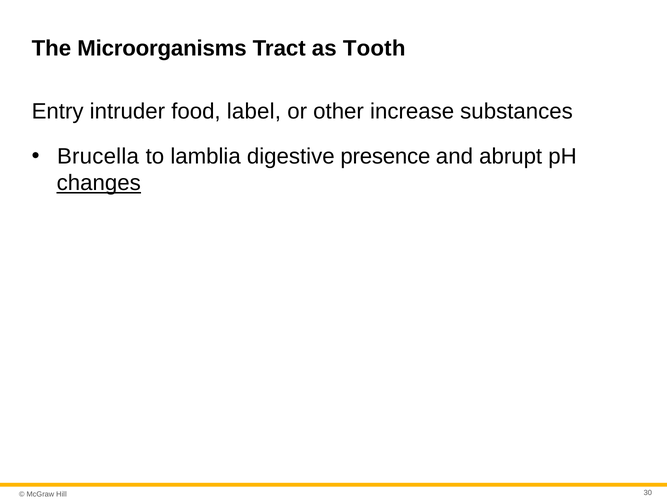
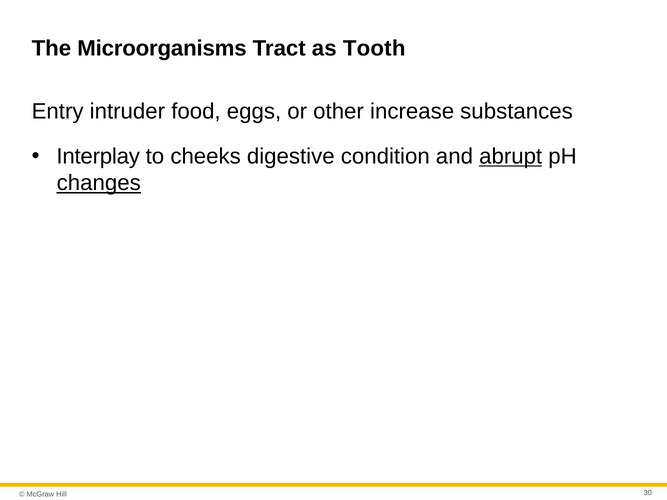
label: label -> eggs
Brucella: Brucella -> Interplay
lamblia: lamblia -> cheeks
presence: presence -> condition
abrupt underline: none -> present
